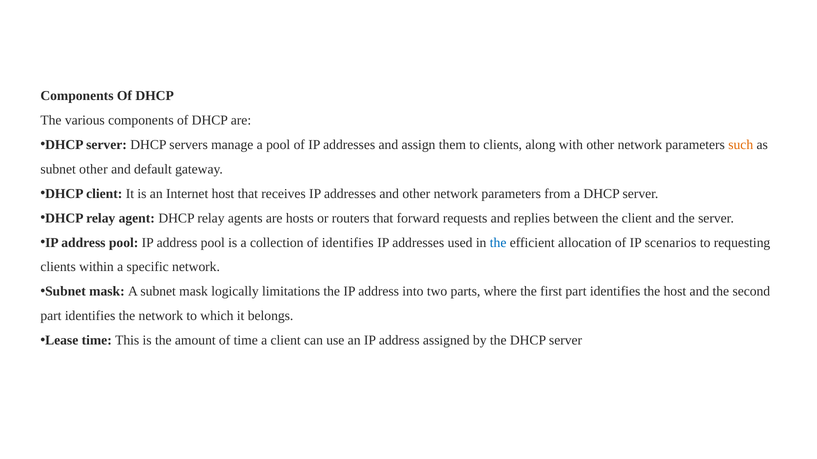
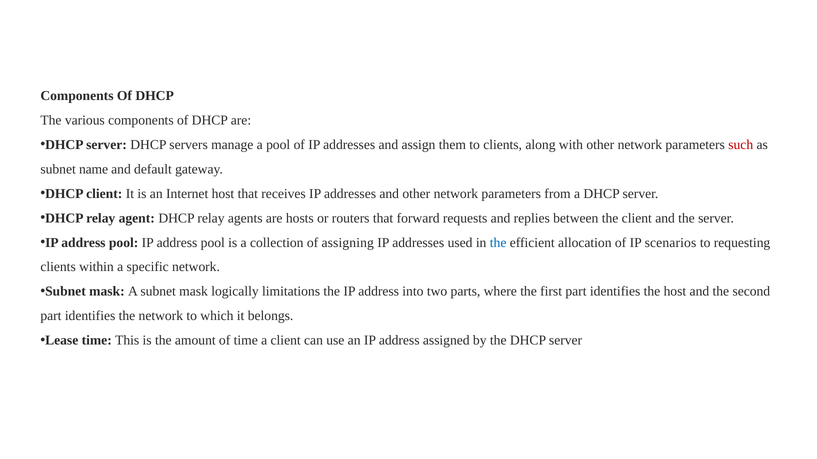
such colour: orange -> red
subnet other: other -> name
of identifies: identifies -> assigning
